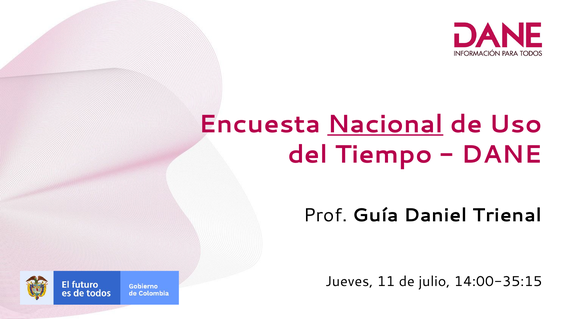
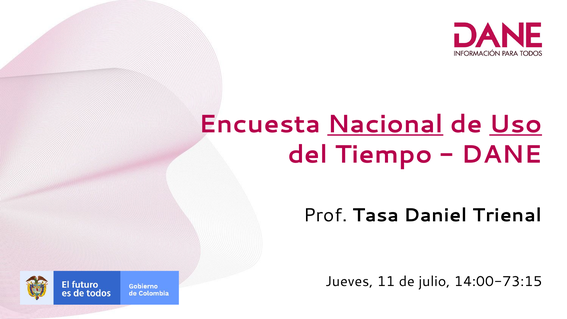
Uso underline: none -> present
Guía: Guía -> Tasa
14:00-35:15: 14:00-35:15 -> 14:00-73:15
